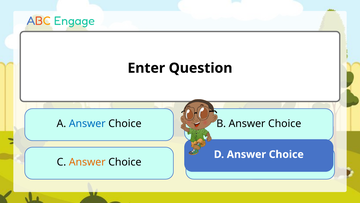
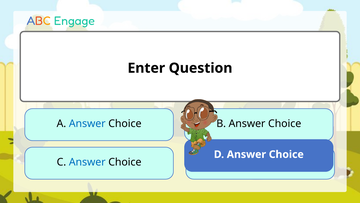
Answer at (87, 162) colour: orange -> blue
